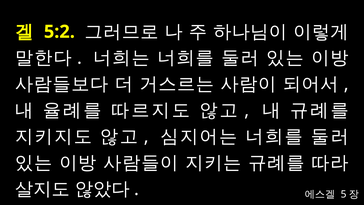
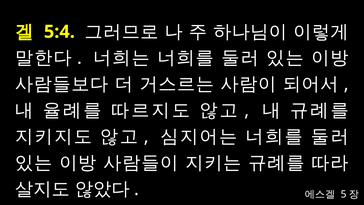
5:2: 5:2 -> 5:4
